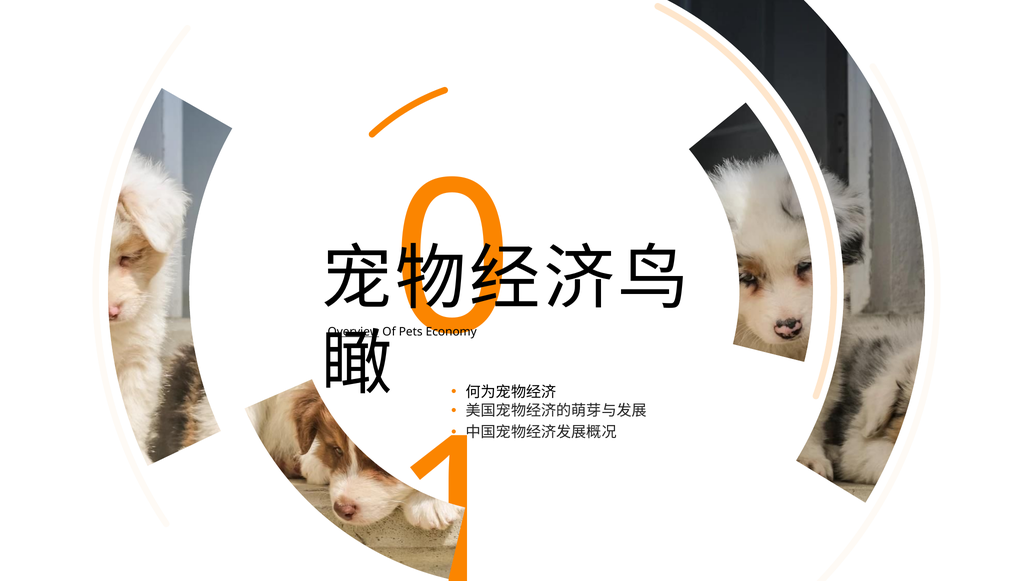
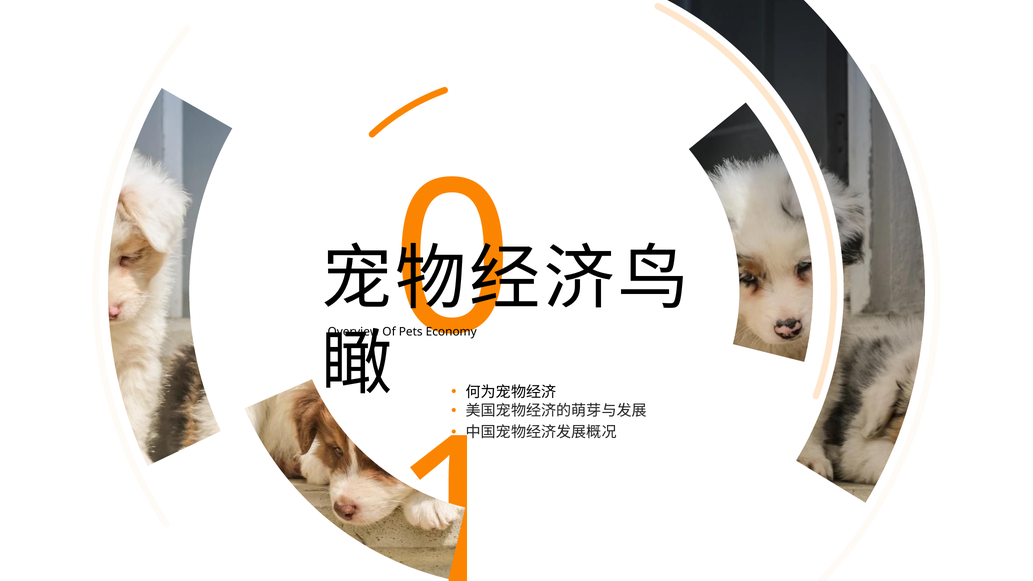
Overview underline: present -> none
